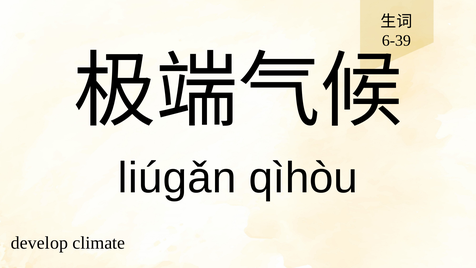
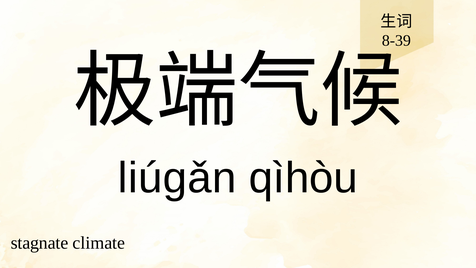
6-39: 6-39 -> 8-39
develop: develop -> stagnate
